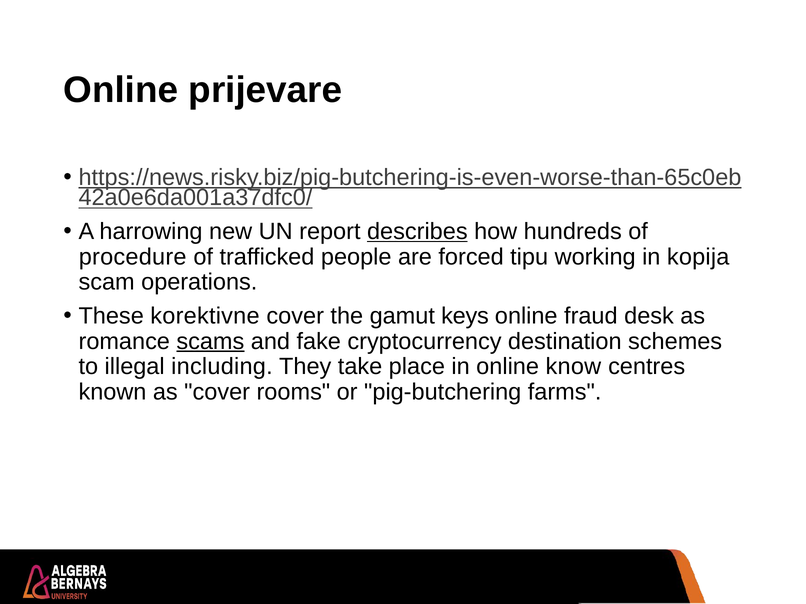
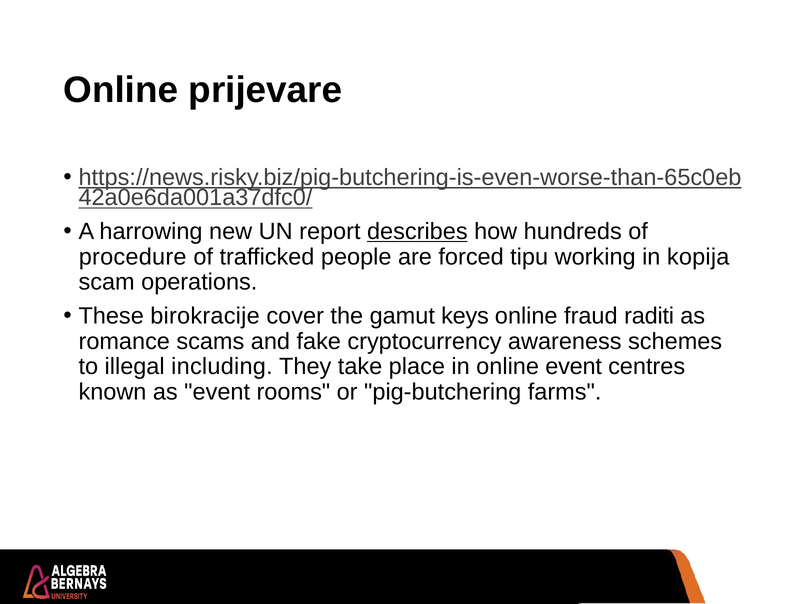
korektivne: korektivne -> birokracije
desk: desk -> raditi
scams underline: present -> none
destination: destination -> awareness
online know: know -> event
as cover: cover -> event
